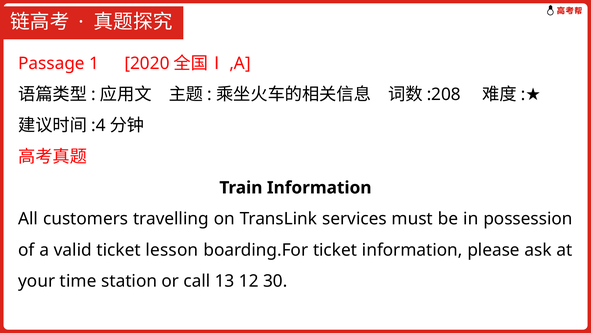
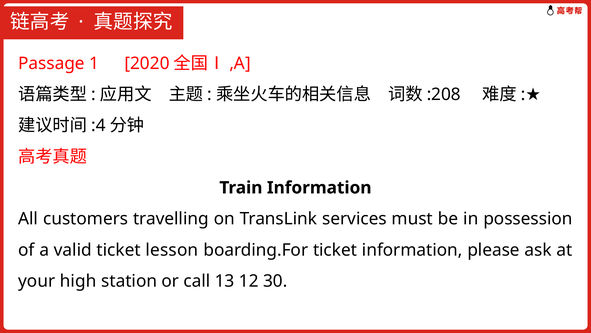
time: time -> high
